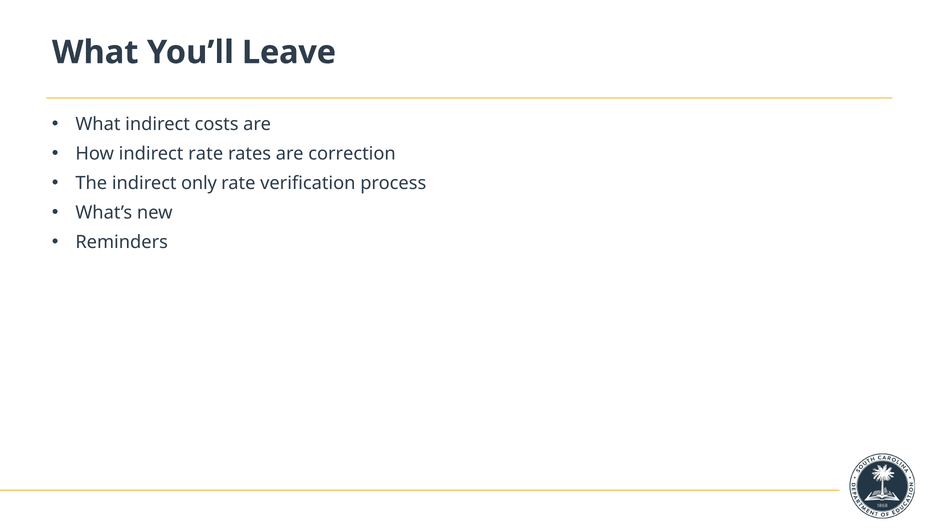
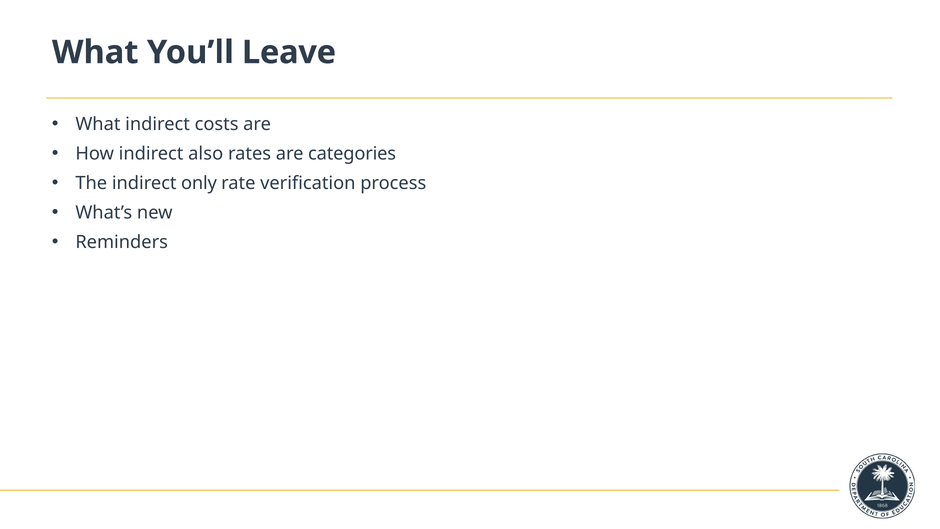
indirect rate: rate -> also
correction: correction -> categories
